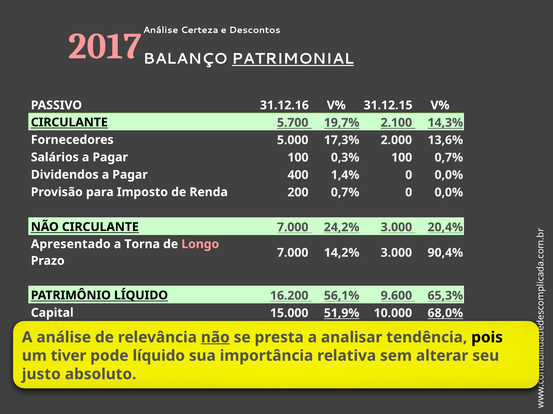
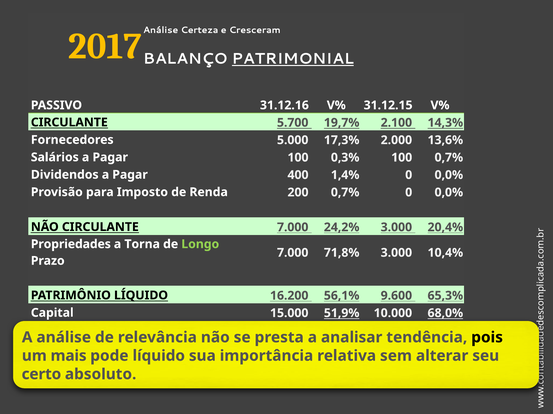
2017 colour: pink -> yellow
Descontos: Descontos -> Cresceram
Apresentado: Apresentado -> Propriedades
Longo colour: pink -> light green
14,2%: 14,2% -> 71,8%
90,4%: 90,4% -> 10,4%
não at (215, 338) underline: present -> none
tiver: tiver -> mais
justo: justo -> certo
